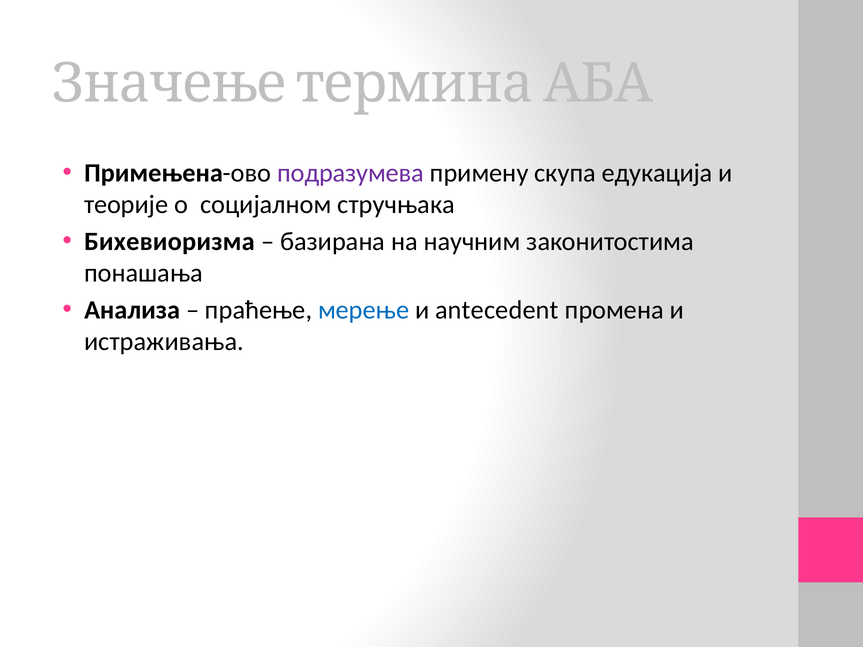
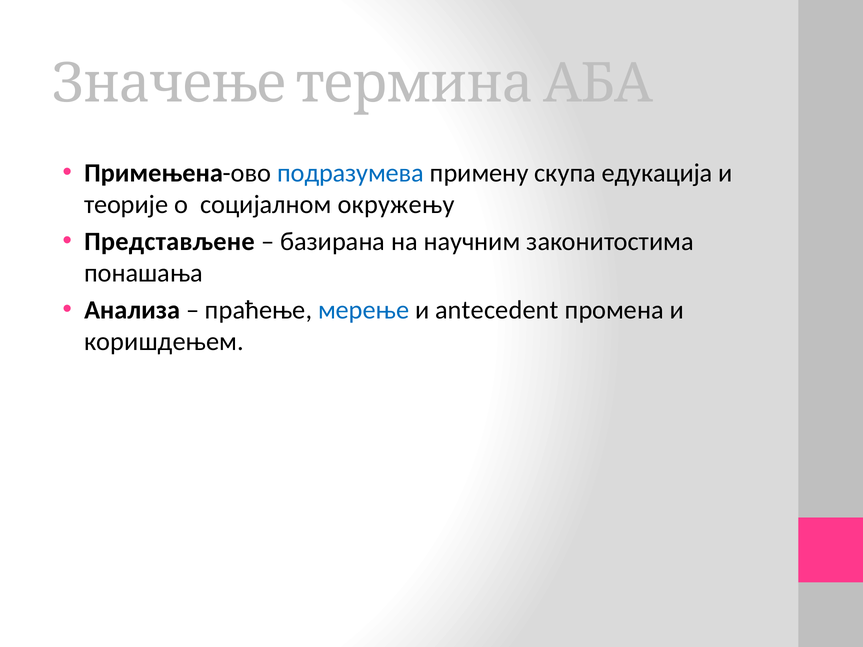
подразумева colour: purple -> blue
стручњака: стручњака -> окружењу
Бихевиоризма: Бихевиоризма -> Представљене
истраживања: истраживања -> коришдењем
